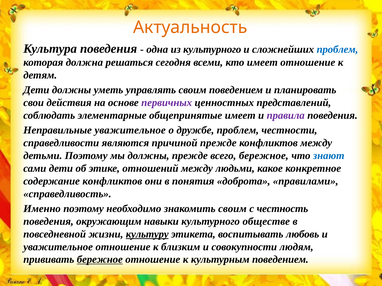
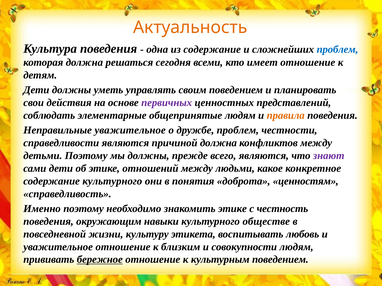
из культурного: культурного -> содержание
общепринятые имеет: имеет -> людям
правила colour: purple -> orange
причиной прежде: прежде -> должна
всего бережное: бережное -> являются
знают colour: blue -> purple
содержание конфликтов: конфликтов -> культурного
правилами: правилами -> ценностям
знакомить своим: своим -> этике
культуру underline: present -> none
